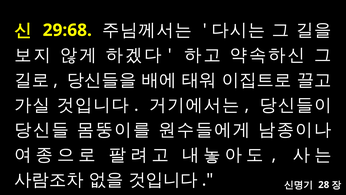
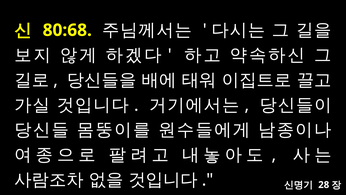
29:68: 29:68 -> 80:68
